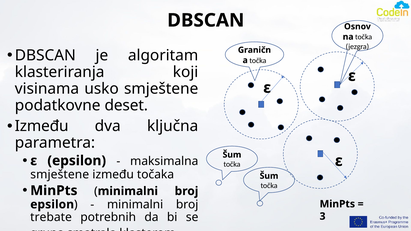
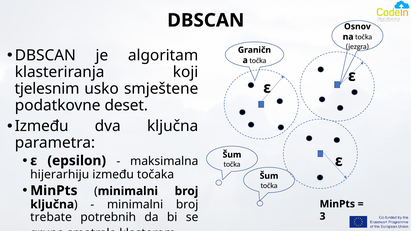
visinama: visinama -> tjelesnim
smještene at (60, 175): smještene -> hijerarhiju
epsilon at (52, 205): epsilon -> ključna
